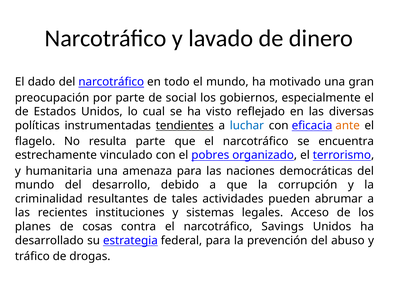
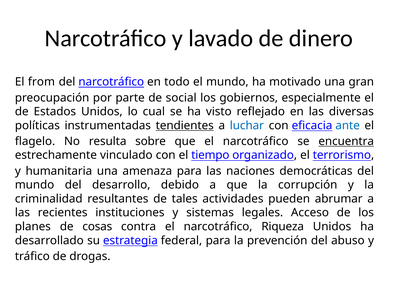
dado: dado -> from
ante colour: orange -> blue
resulta parte: parte -> sobre
encuentra underline: none -> present
pobres: pobres -> tiempo
Savings: Savings -> Riqueza
